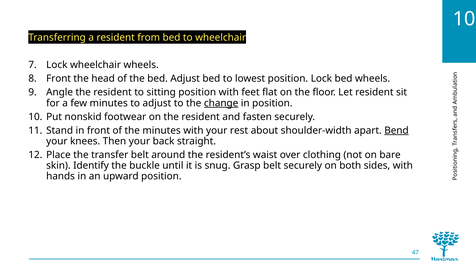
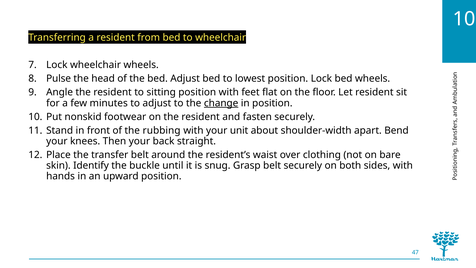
Front at (59, 79): Front -> Pulse
the minutes: minutes -> rubbing
rest: rest -> unit
Bend underline: present -> none
